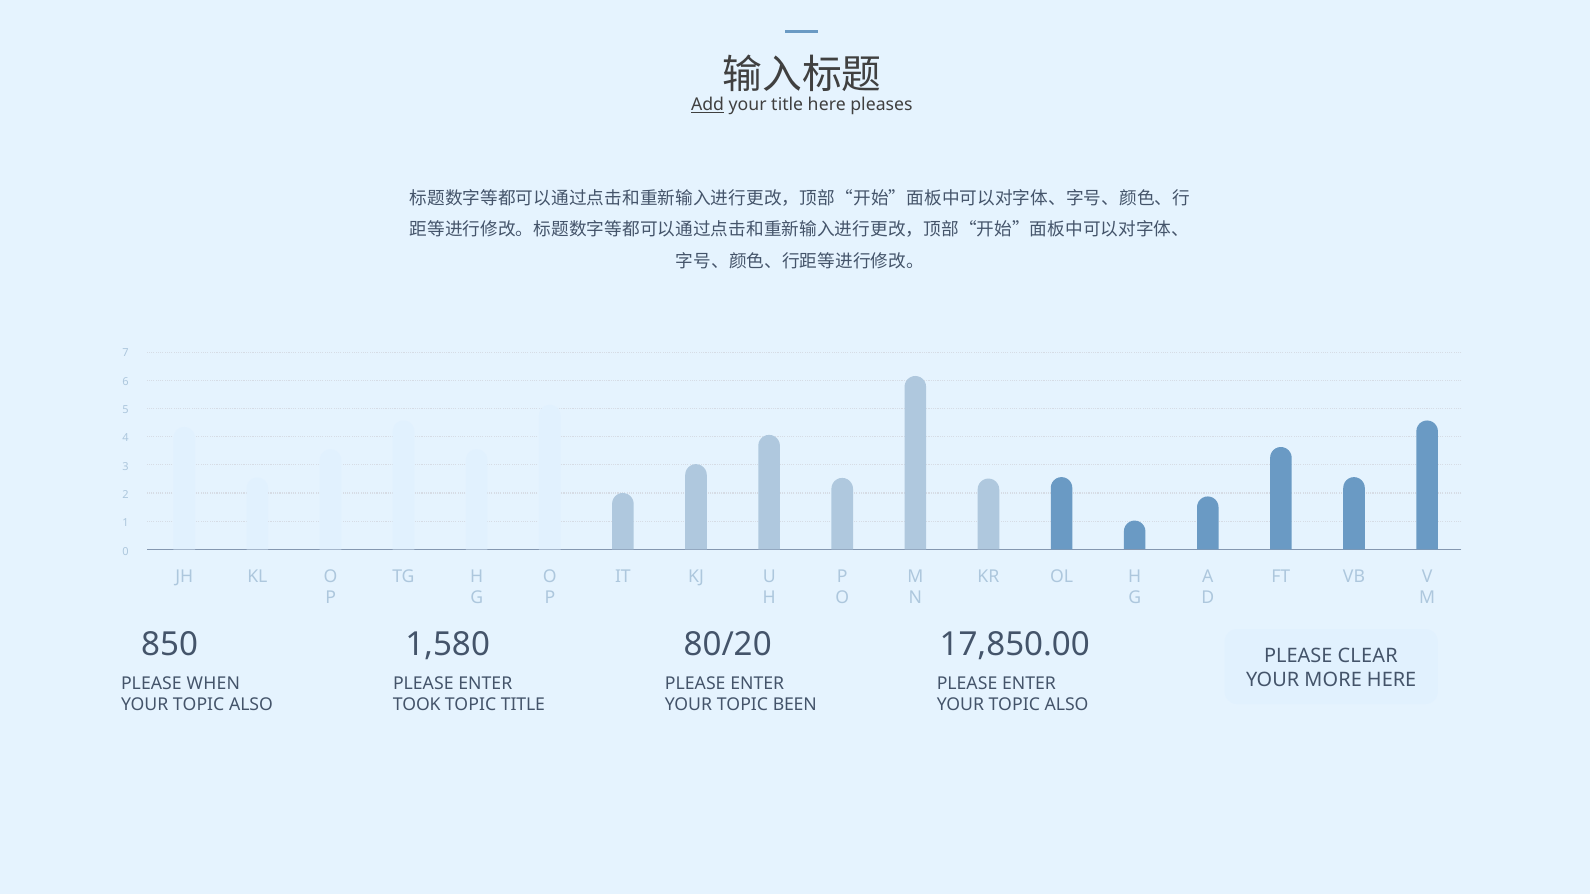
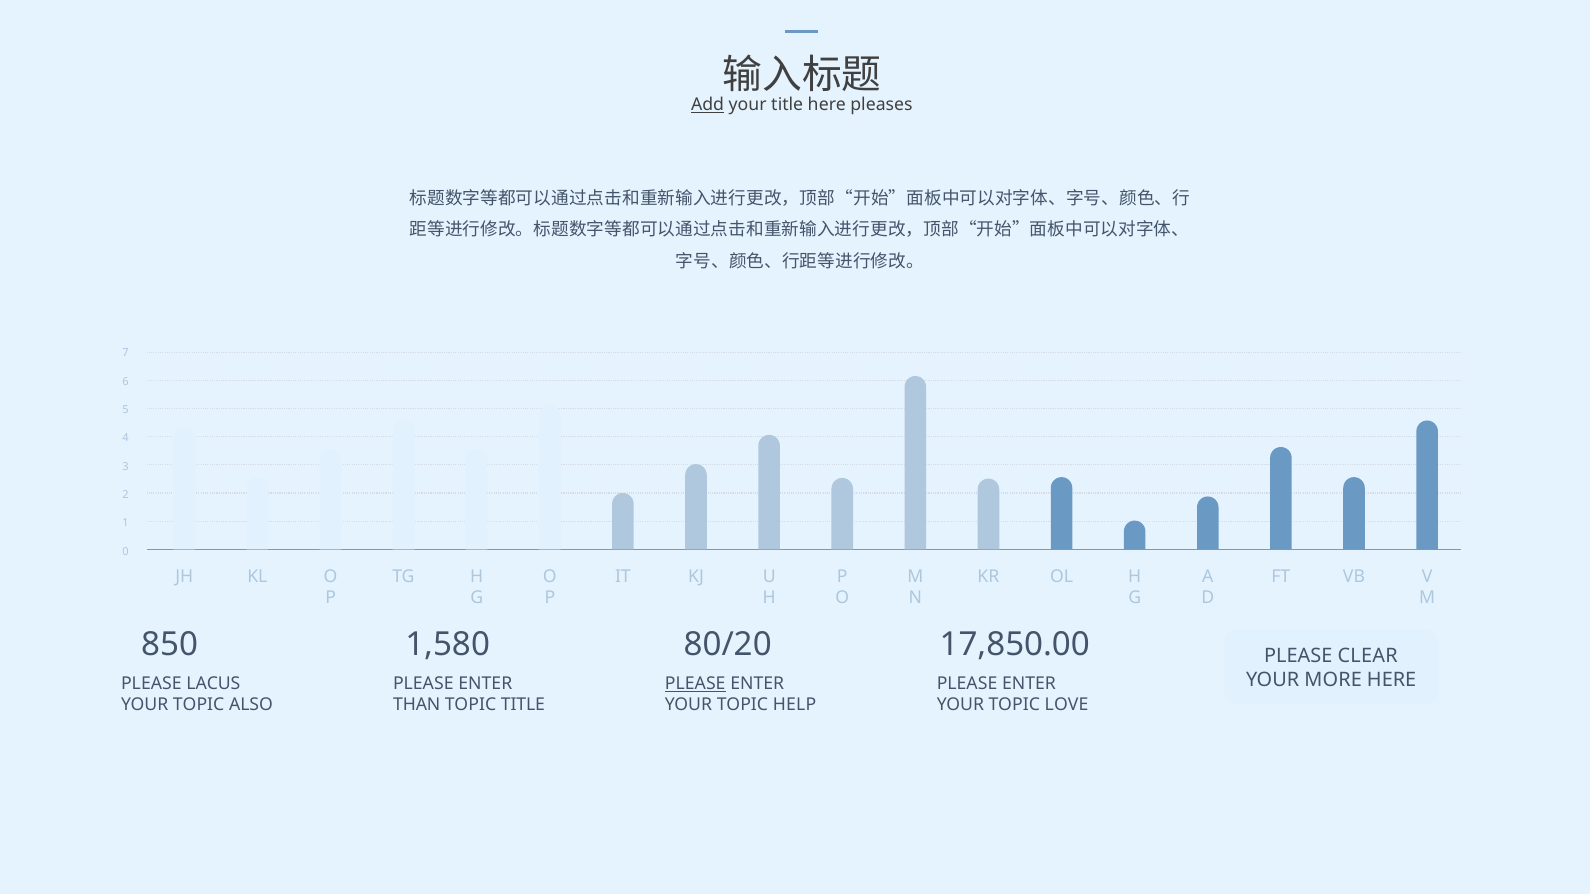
WHEN: WHEN -> LACUS
PLEASE at (695, 684) underline: none -> present
TOOK: TOOK -> THAN
BEEN: BEEN -> HELP
ALSO at (1067, 705): ALSO -> LOVE
